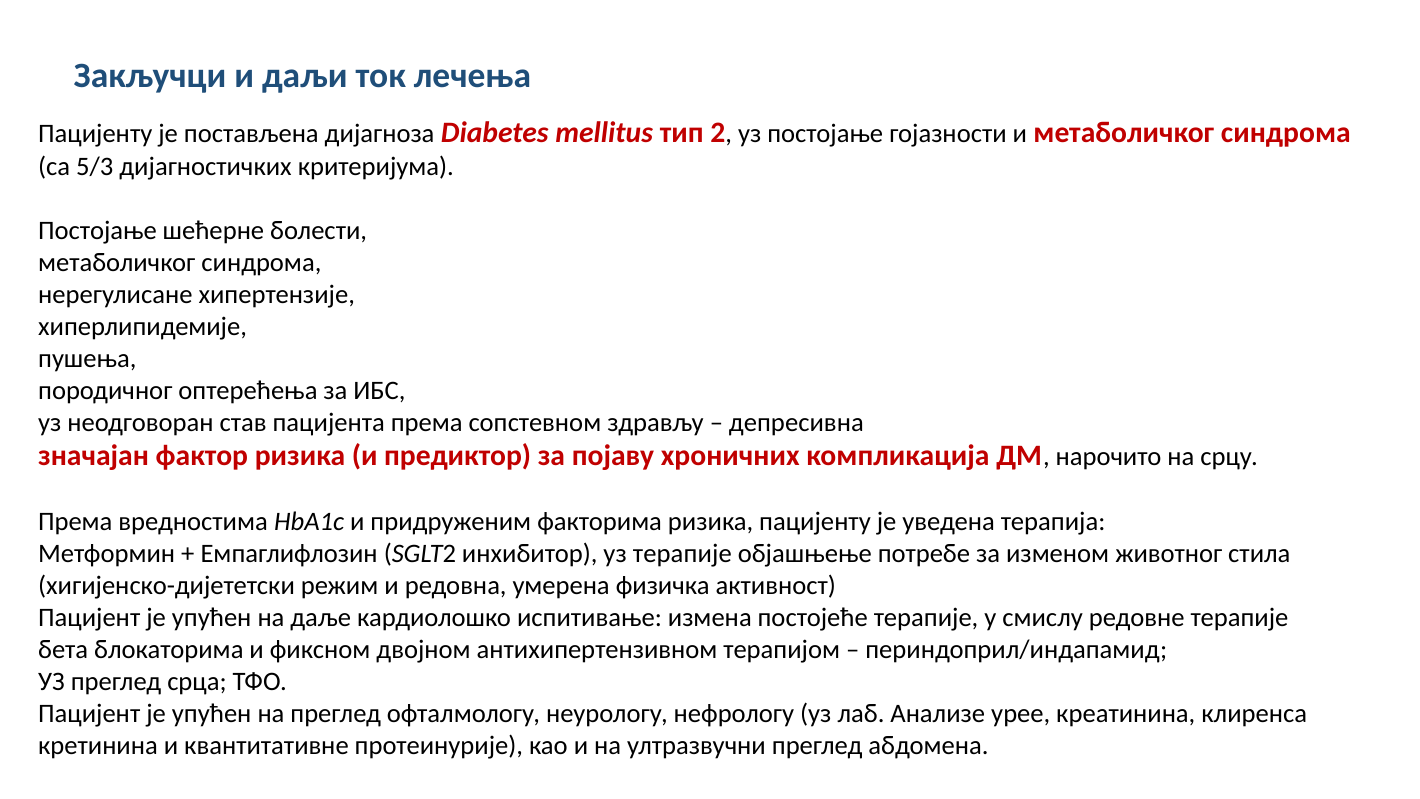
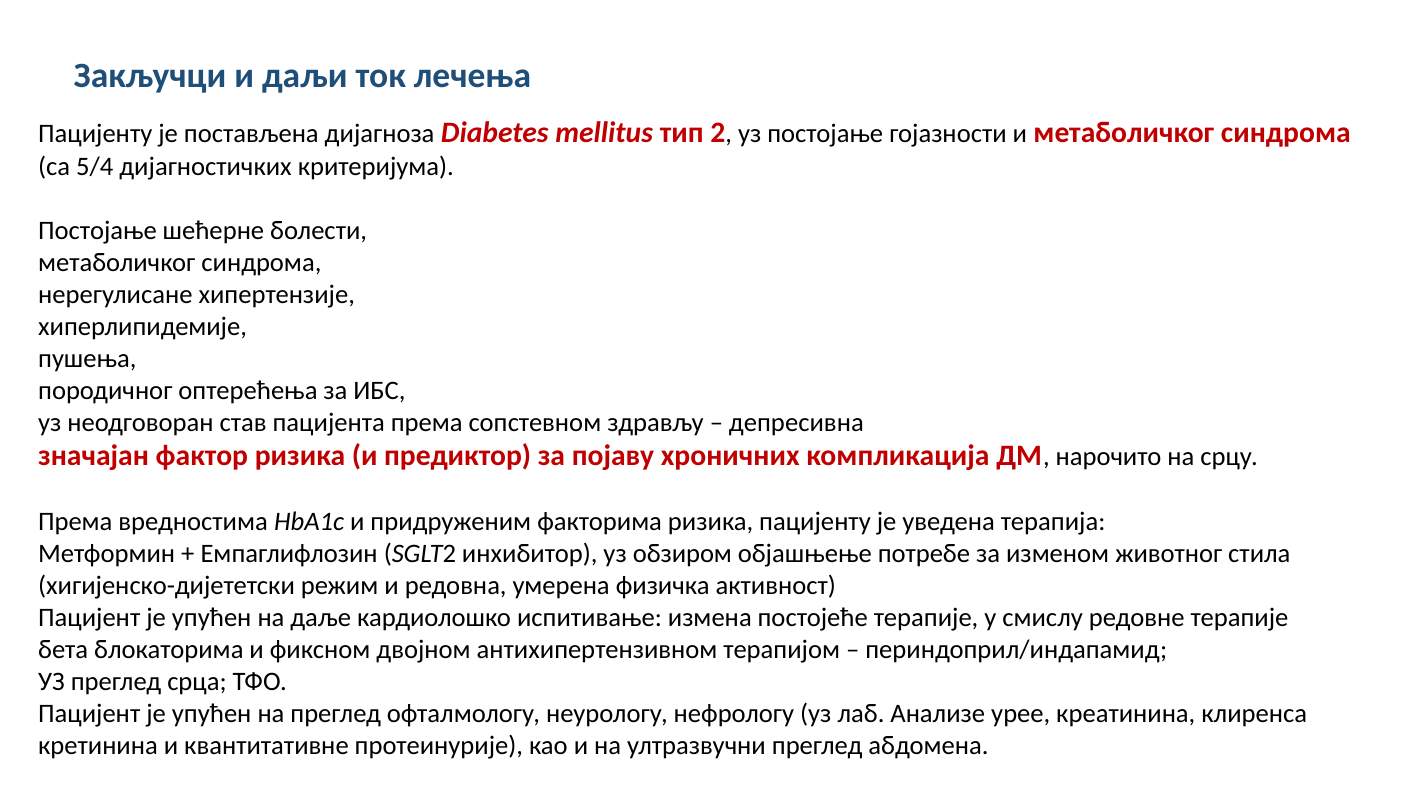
5/3: 5/3 -> 5/4
уз терапије: терапије -> обзиром
